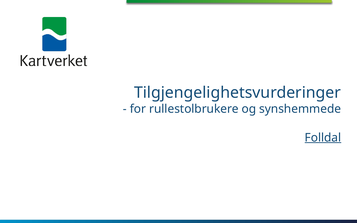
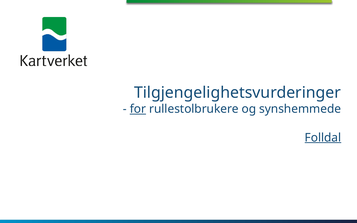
for underline: none -> present
